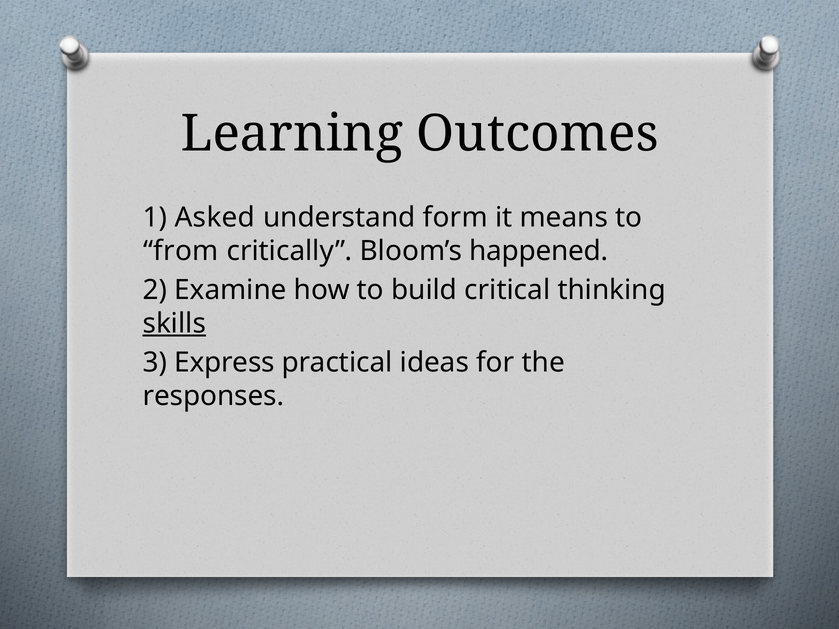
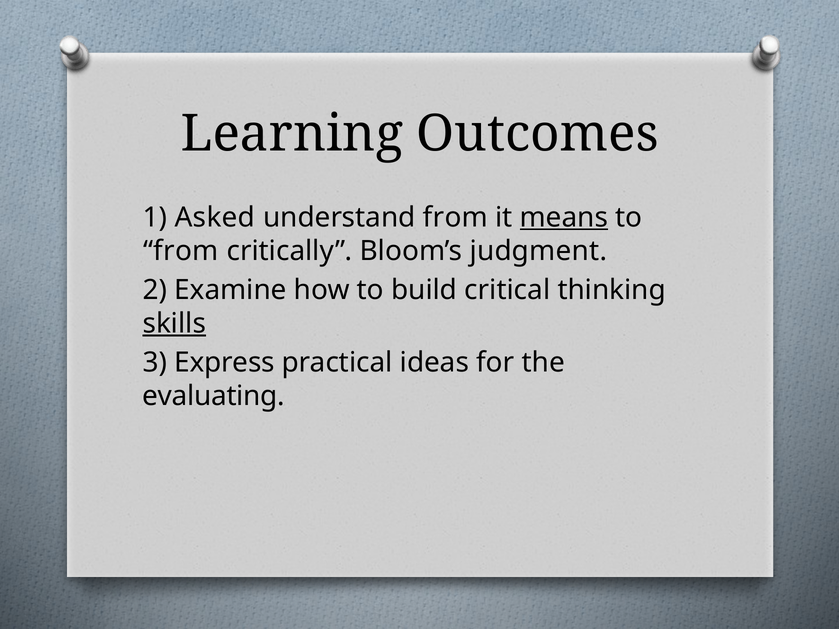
understand form: form -> from
means underline: none -> present
happened: happened -> judgment
responses: responses -> evaluating
